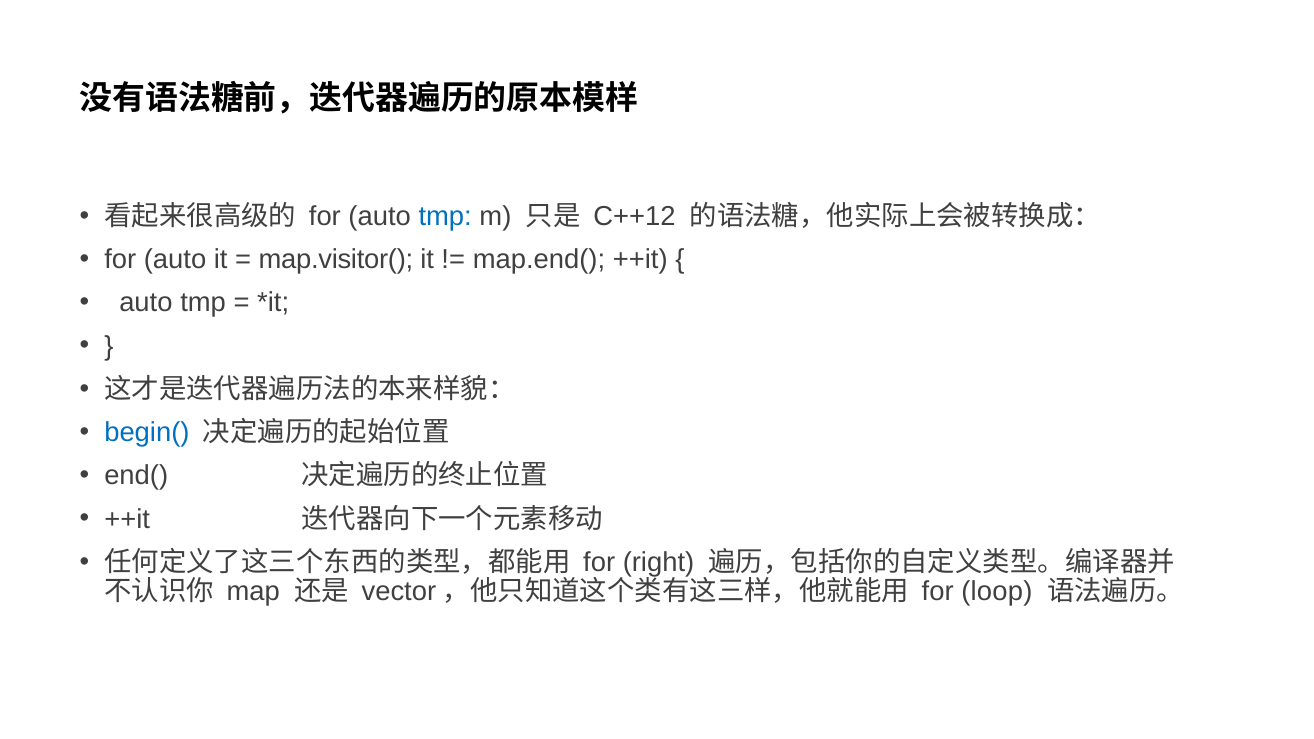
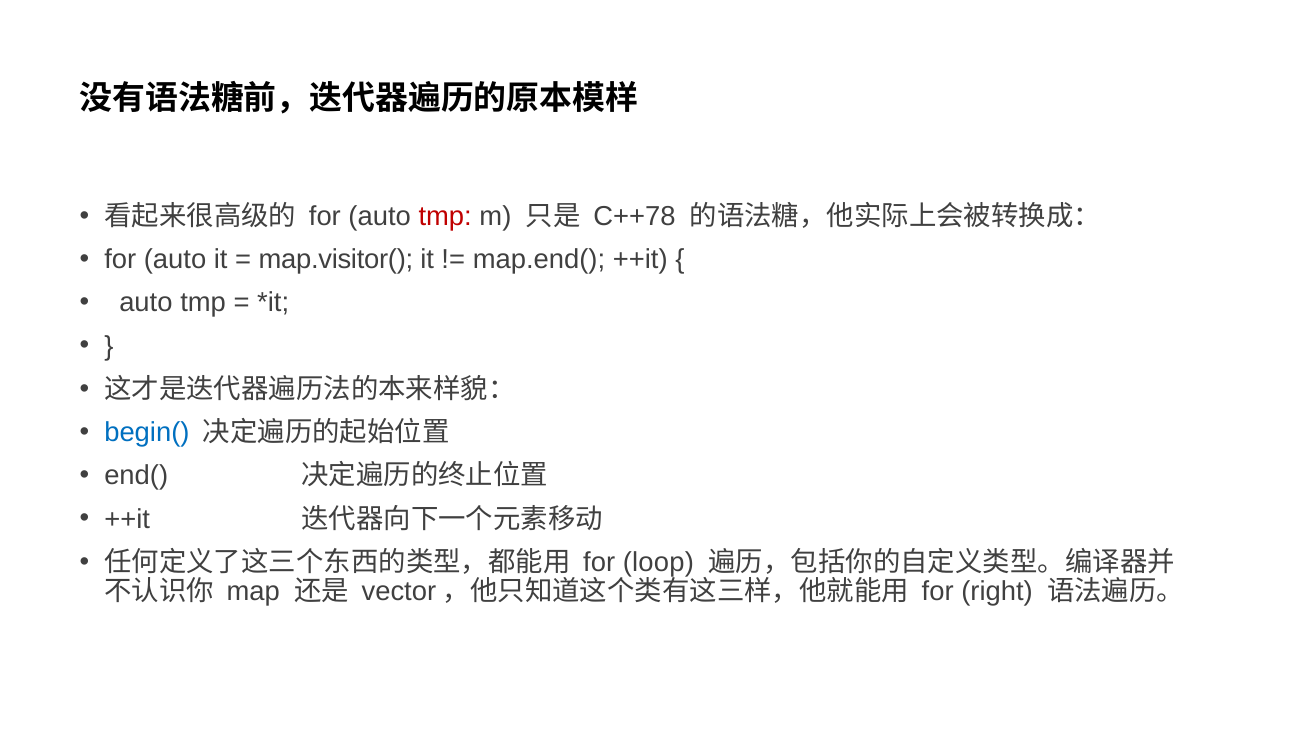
tmp at (445, 216) colour: blue -> red
C++12: C++12 -> C++78
right: right -> loop
loop: loop -> right
